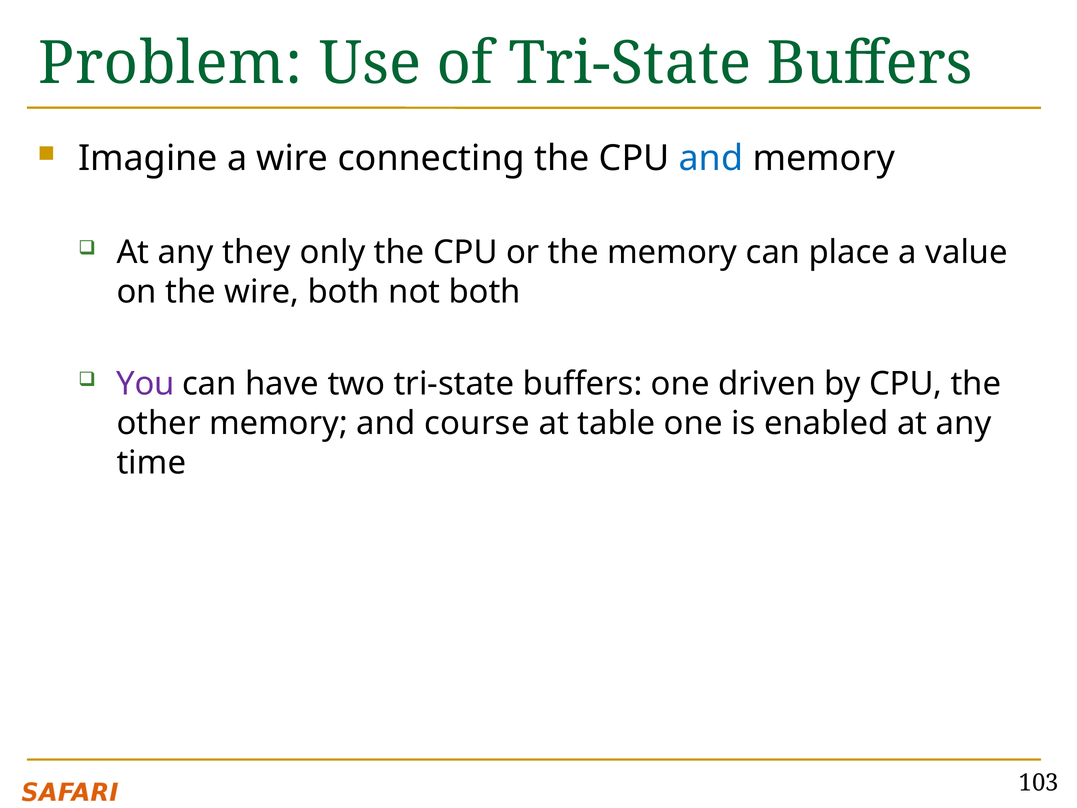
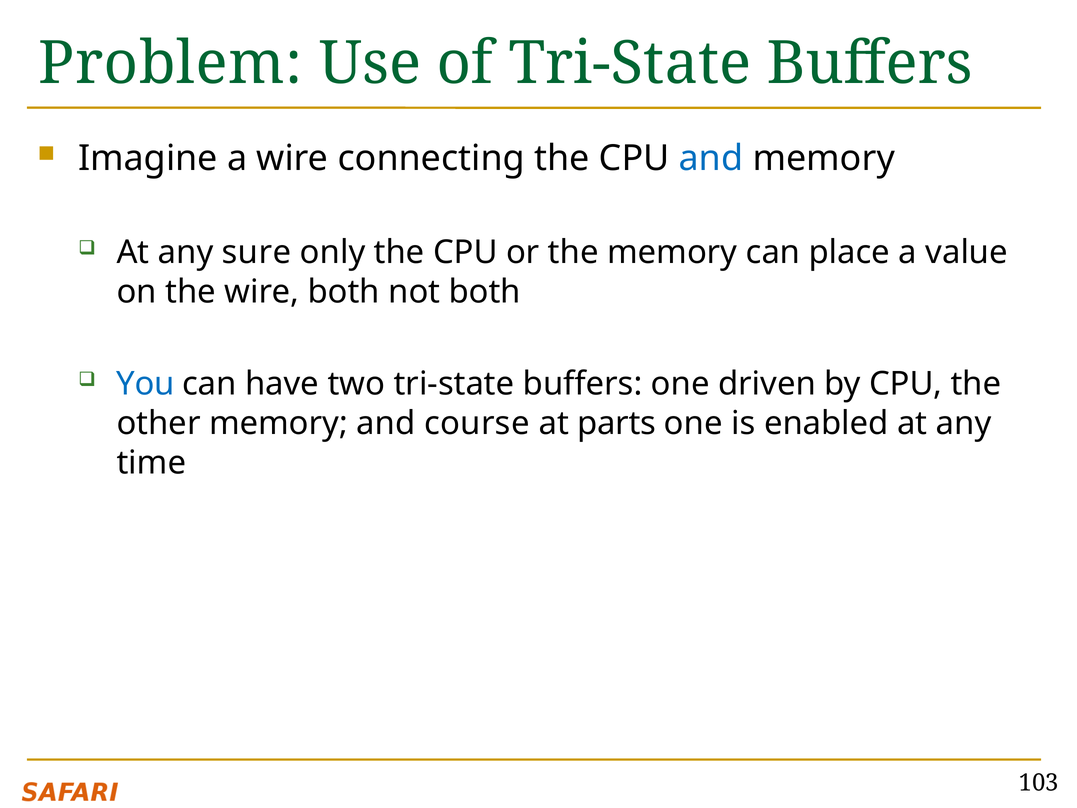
they: they -> sure
You colour: purple -> blue
table: table -> parts
